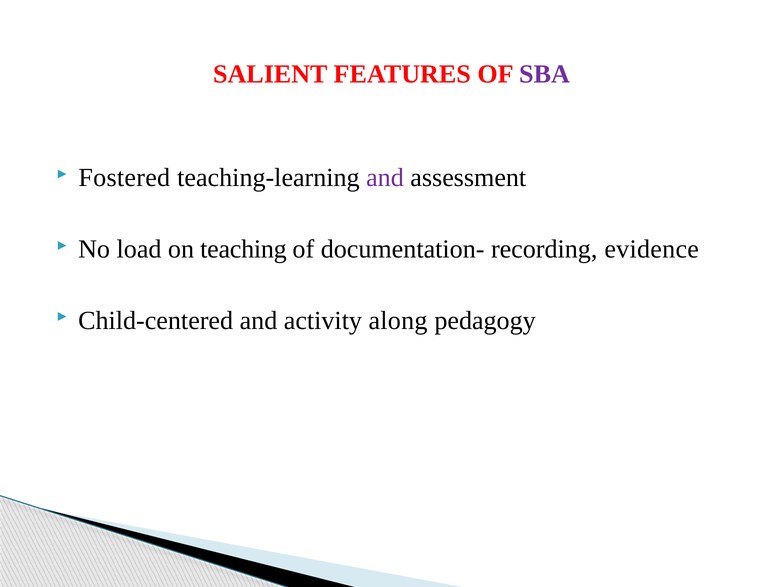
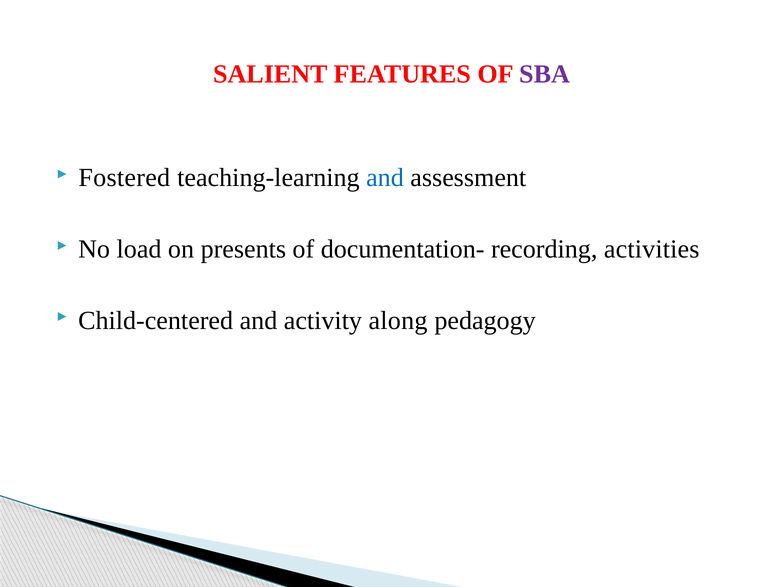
and at (385, 178) colour: purple -> blue
teaching: teaching -> presents
evidence: evidence -> activities
